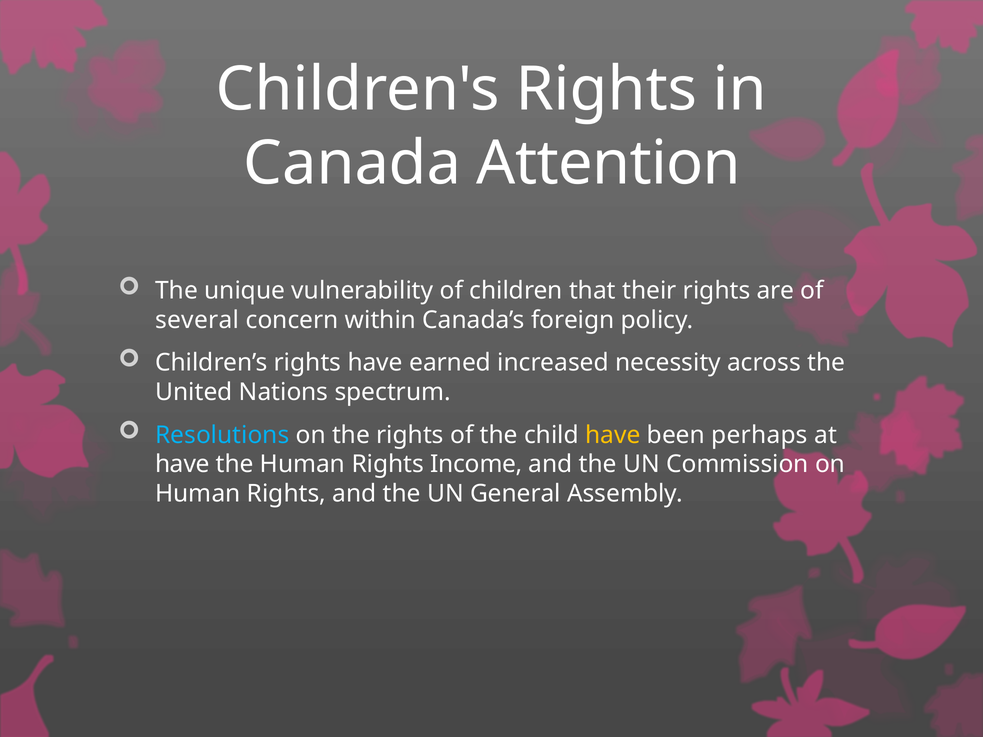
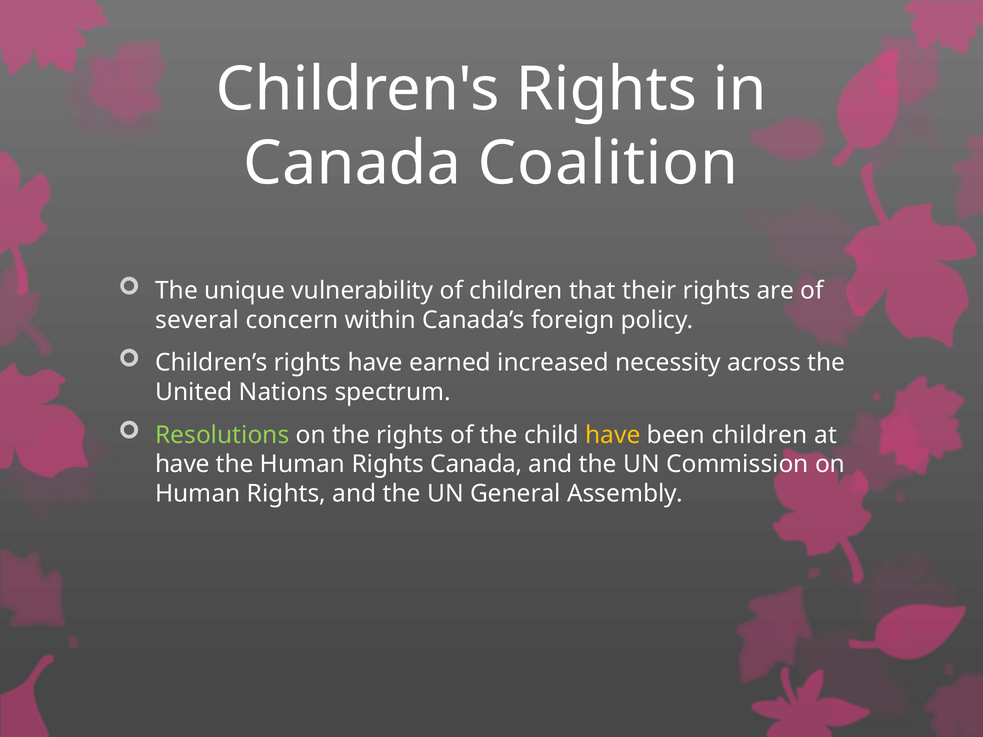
Attention: Attention -> Coalition
Resolutions colour: light blue -> light green
been perhaps: perhaps -> children
Rights Income: Income -> Canada
